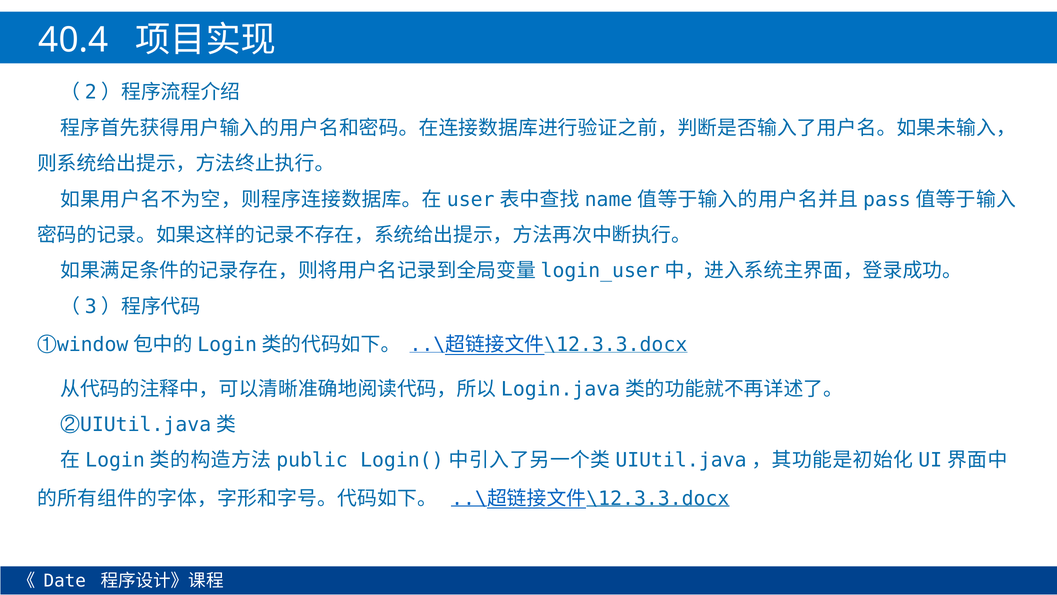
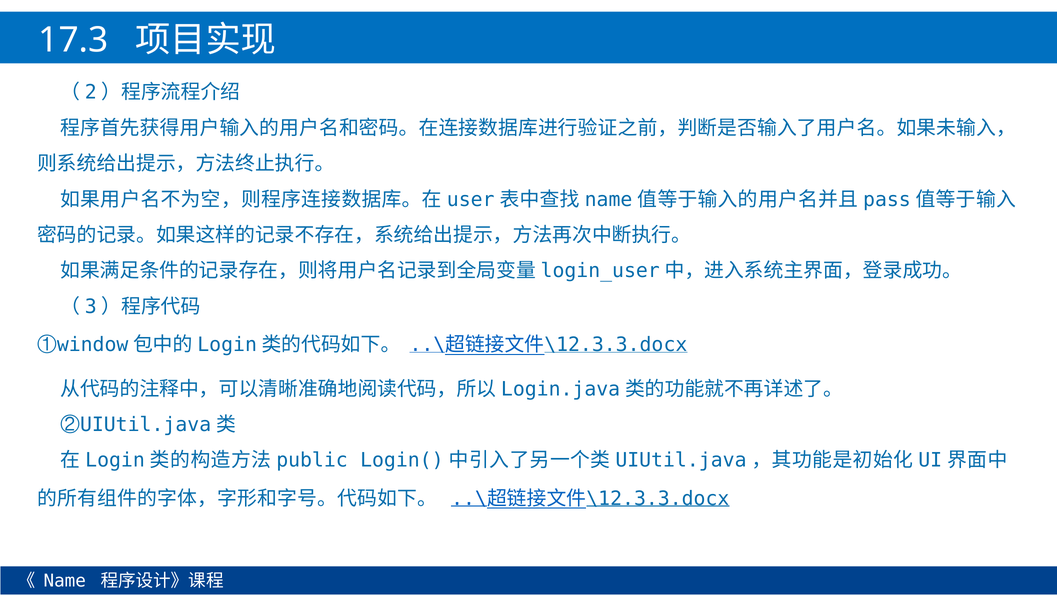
40.4: 40.4 -> 17.3
Date at (65, 580): Date -> Name
